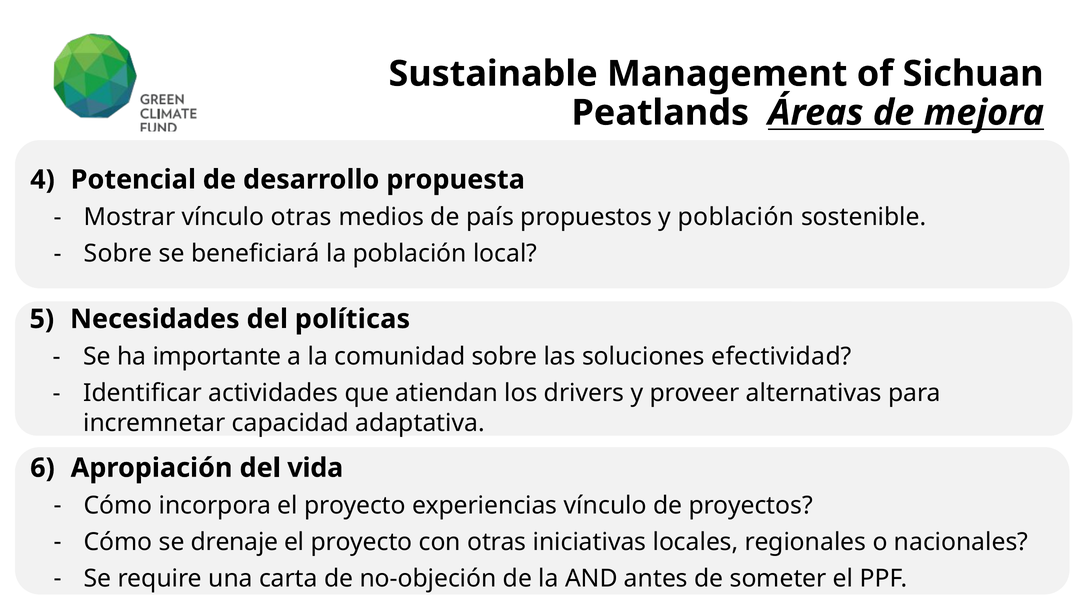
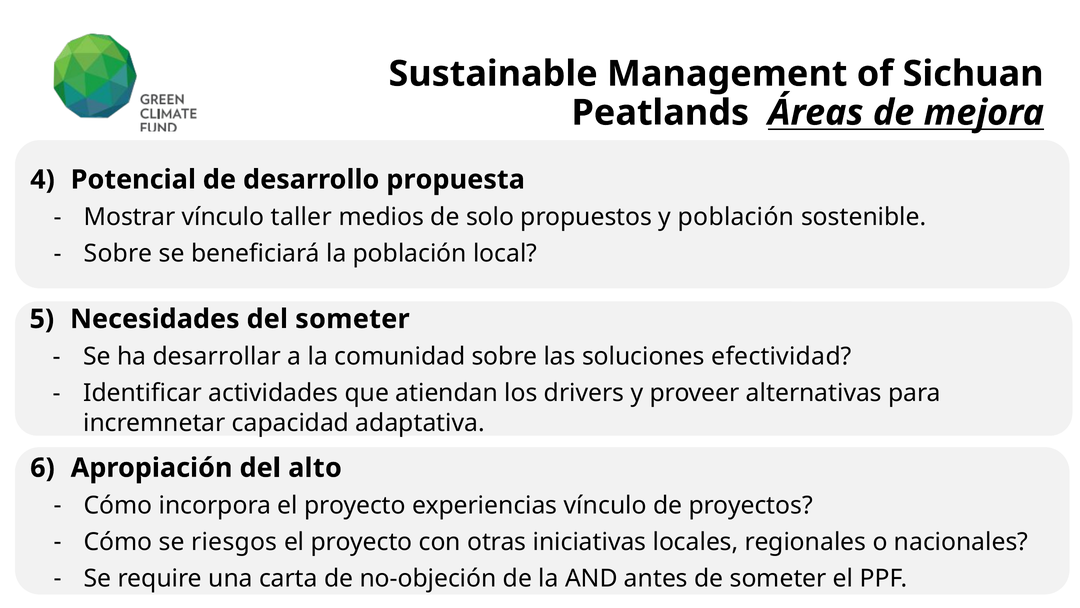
vínculo otras: otras -> taller
país: país -> solo
del políticas: políticas -> someter
importante: importante -> desarrollar
vida: vida -> alto
drenaje: drenaje -> riesgos
